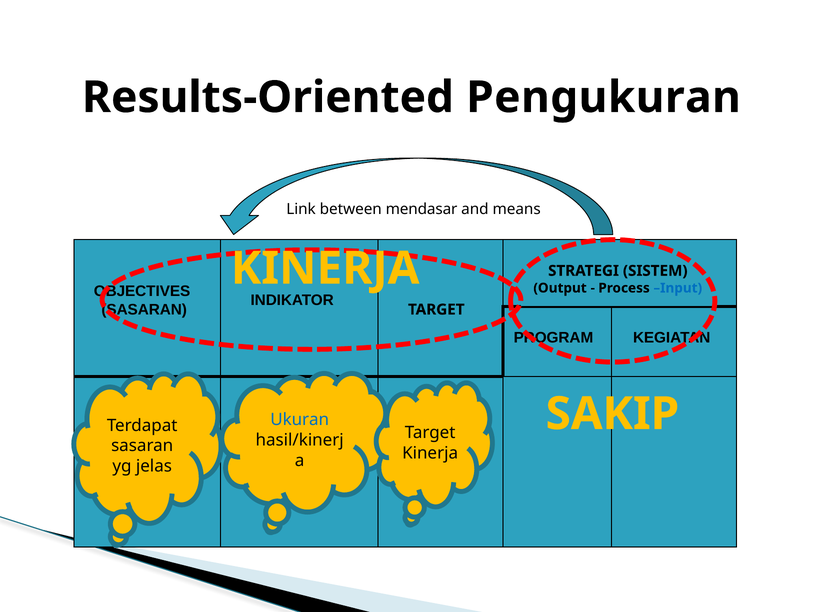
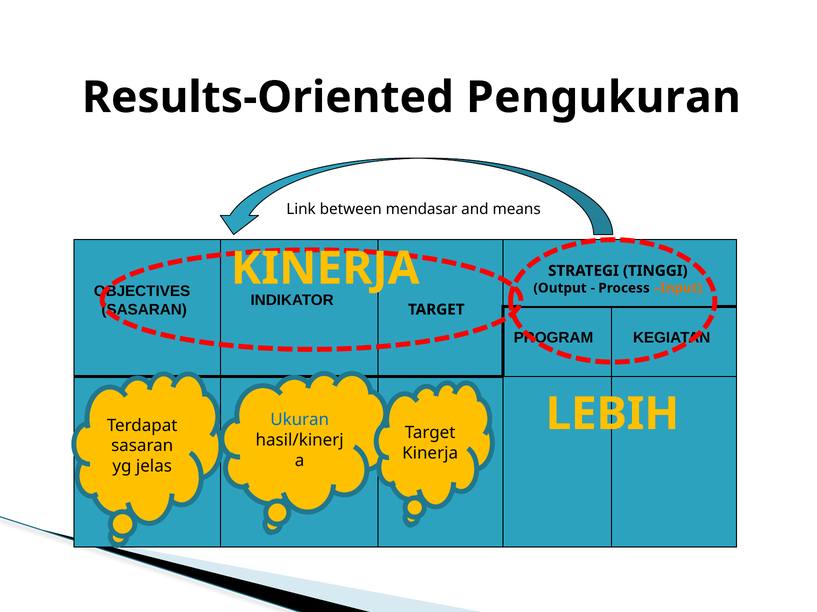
SISTEM: SISTEM -> TINGGI
Input colour: blue -> orange
SAKIP: SAKIP -> LEBIH
